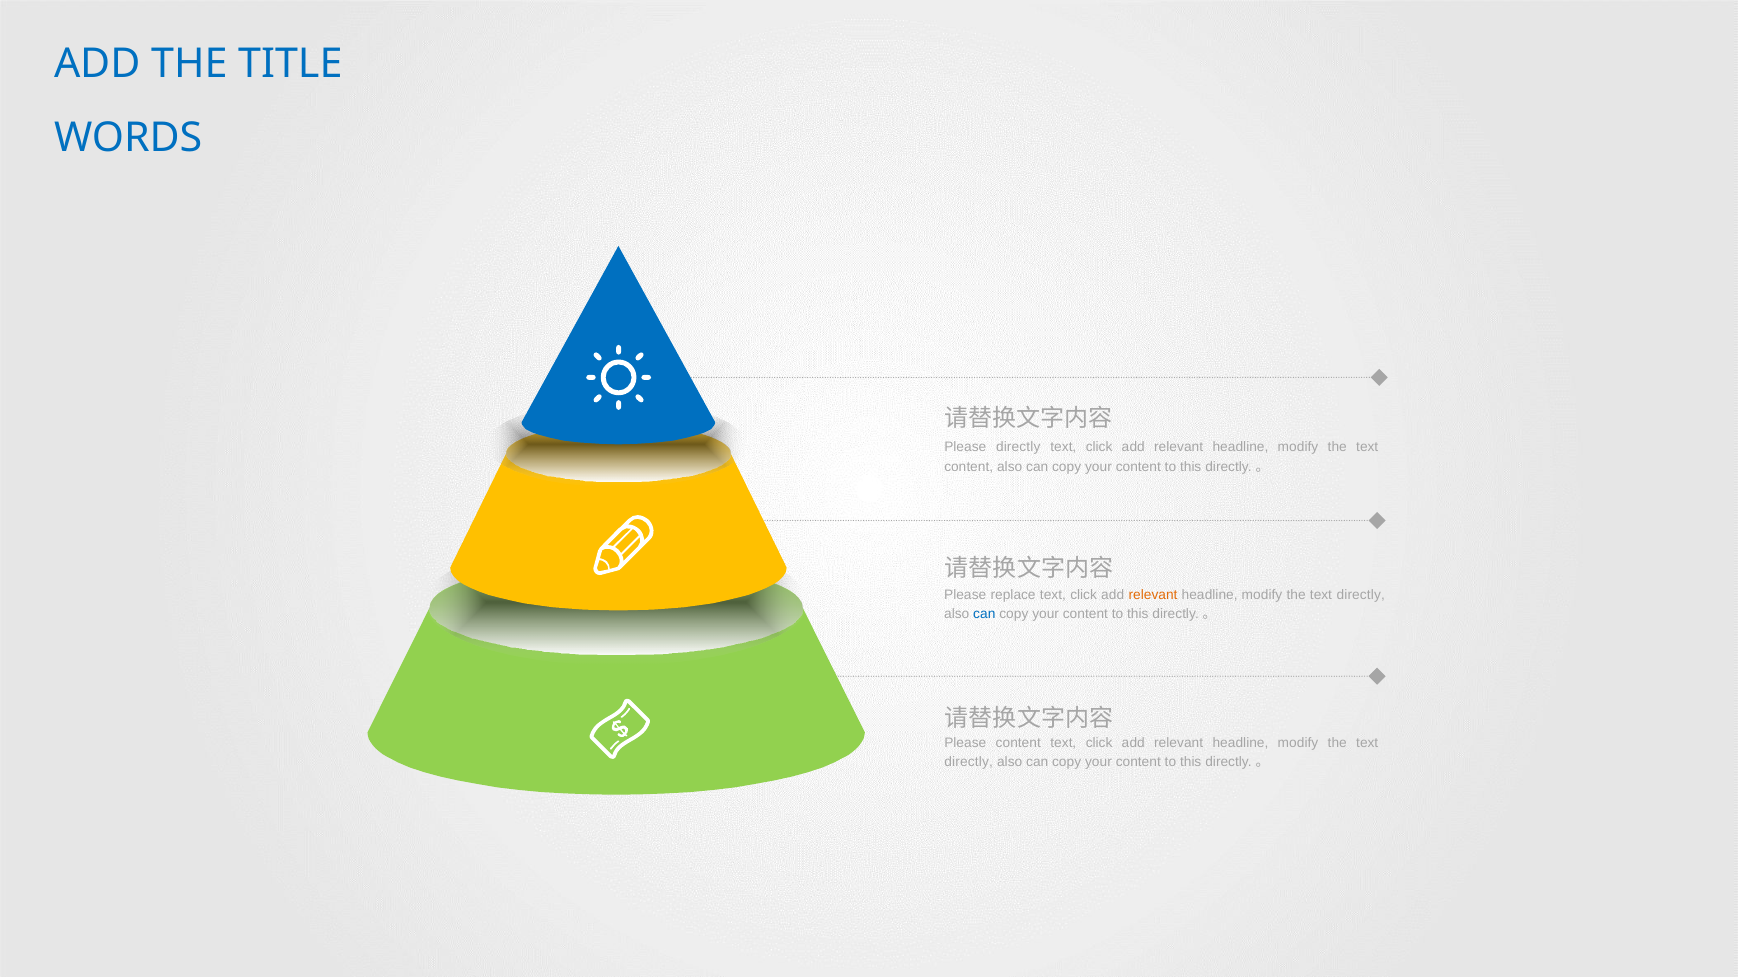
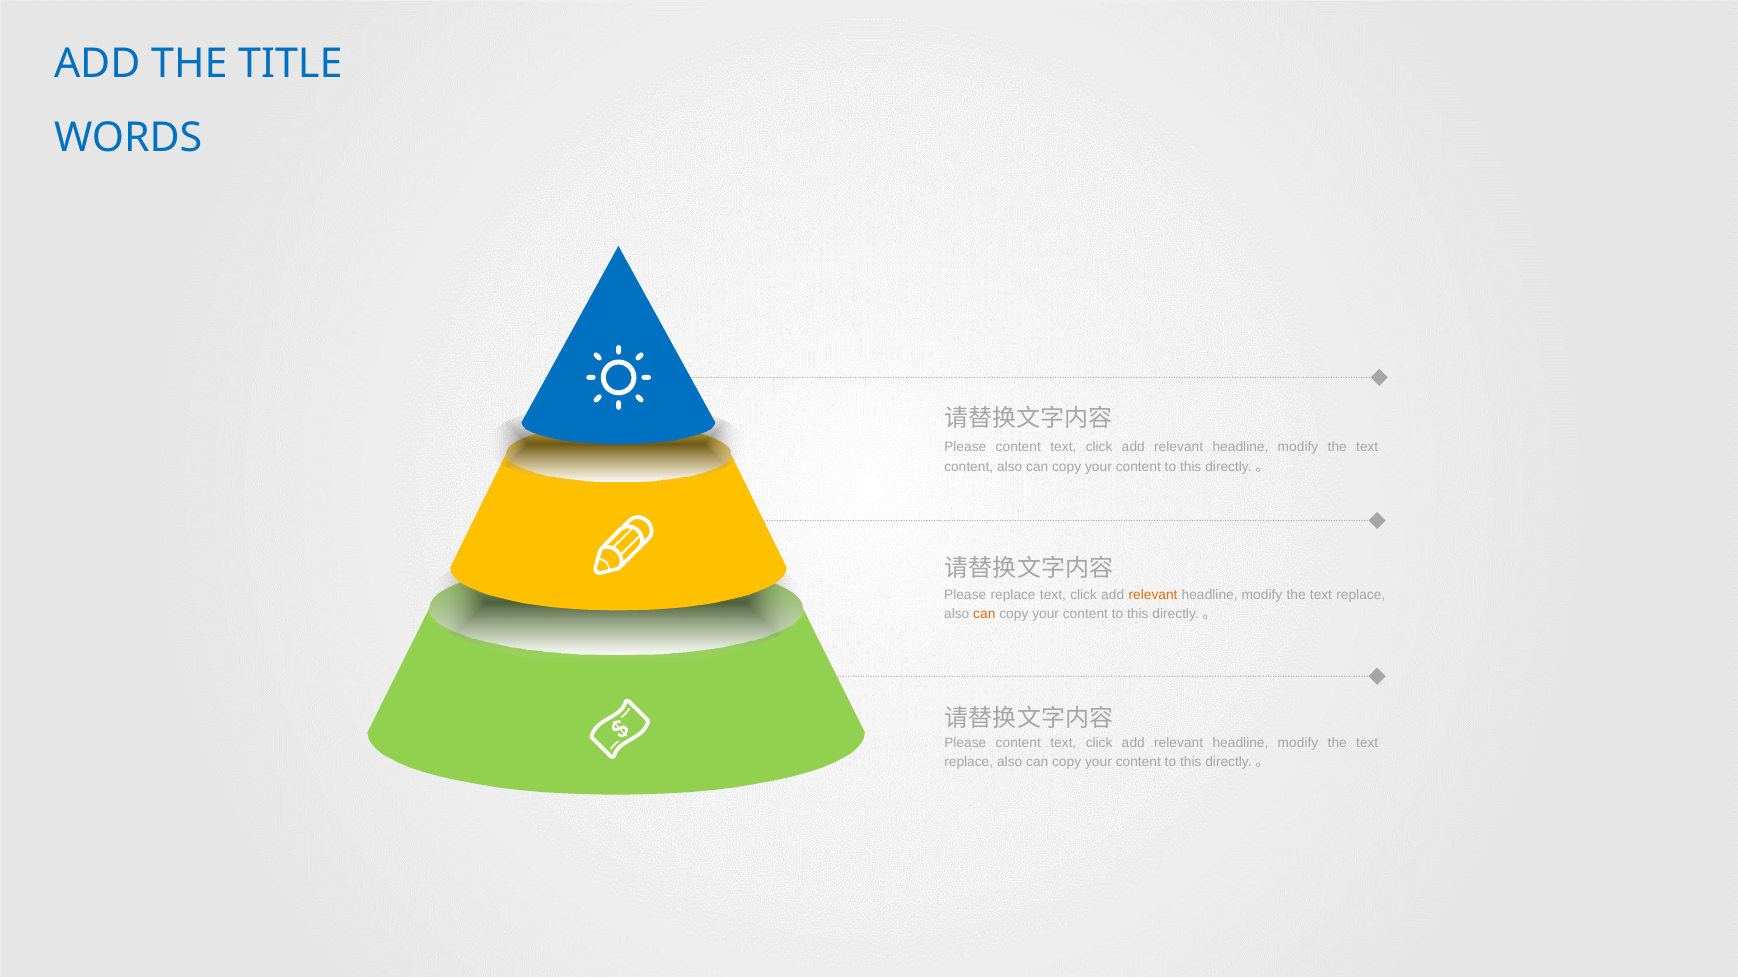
directly at (1018, 447): directly -> content
directly at (1361, 595): directly -> replace
can at (984, 615) colour: blue -> orange
directly at (969, 763): directly -> replace
